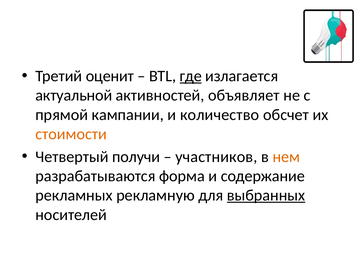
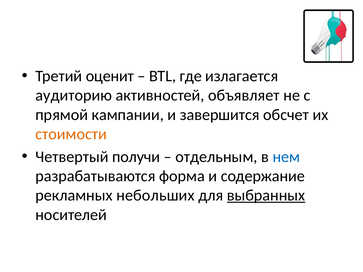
где underline: present -> none
актуальной: актуальной -> аудиторию
количество: количество -> завершится
участников: участников -> отдельным
нем colour: orange -> blue
рекламную: рекламную -> небольших
